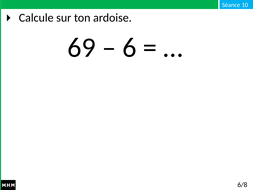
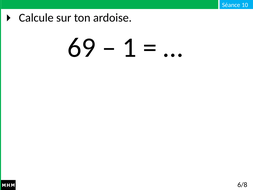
6: 6 -> 1
